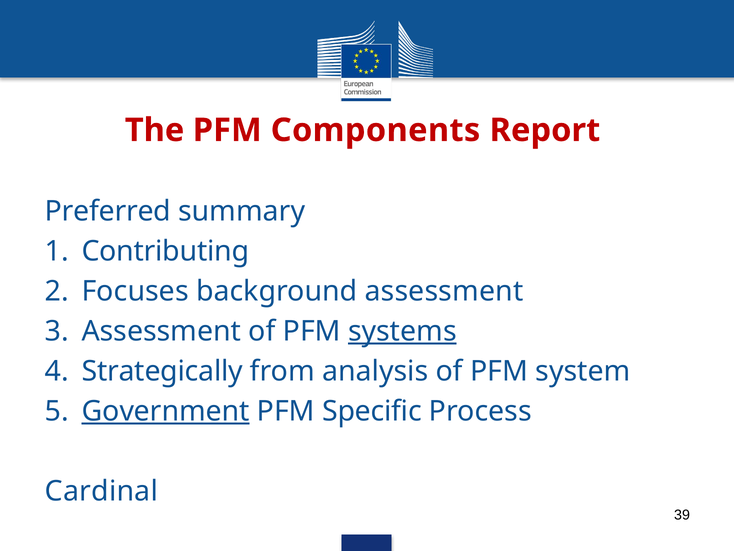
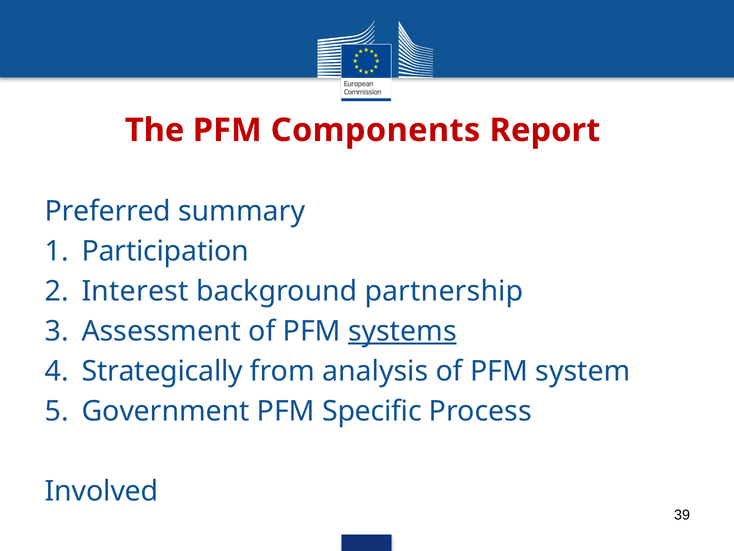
Contributing: Contributing -> Participation
Focuses: Focuses -> Interest
background assessment: assessment -> partnership
Government underline: present -> none
Cardinal: Cardinal -> Involved
